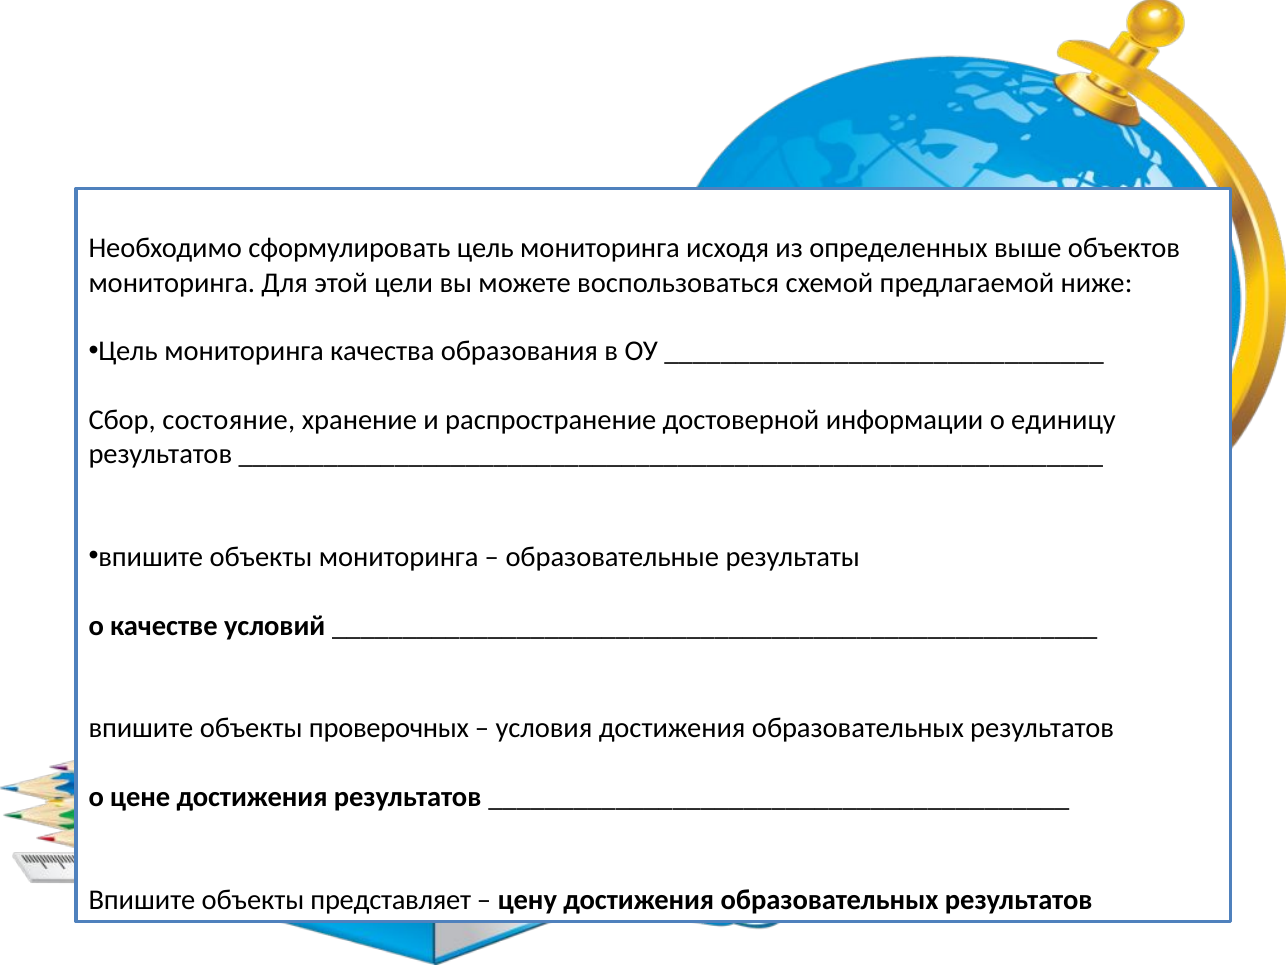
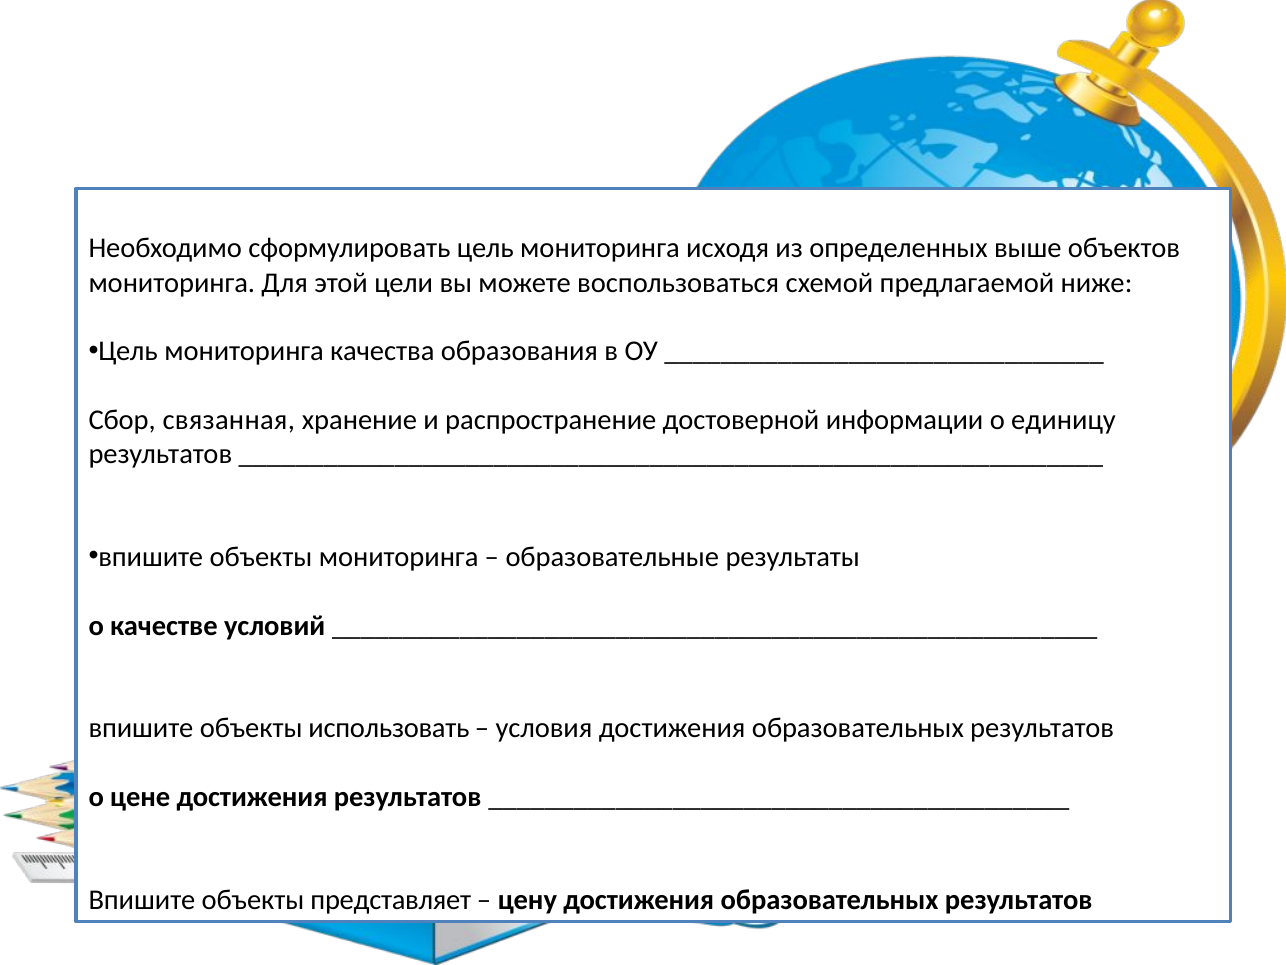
состояние: состояние -> связанная
проверочных: проверочных -> использовать
